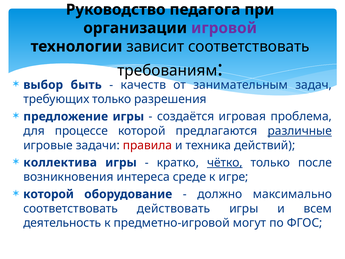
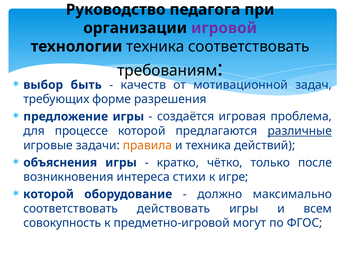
технологии зависит: зависит -> техника
занимательным: занимательным -> мотивационной
требующих только: только -> форме
правила colour: red -> orange
коллектива: коллектива -> объяснения
чётко underline: present -> none
среде: среде -> стихи
деятельность: деятельность -> совокупность
